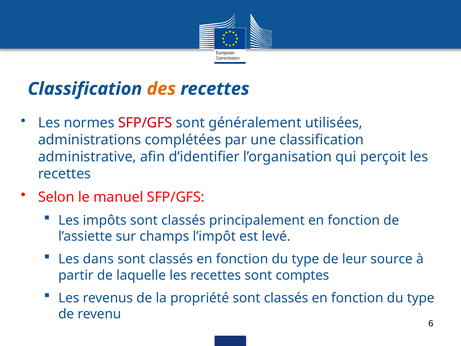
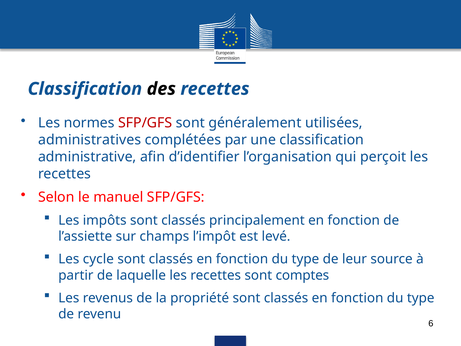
des colour: orange -> black
administrations: administrations -> administratives
dans: dans -> cycle
